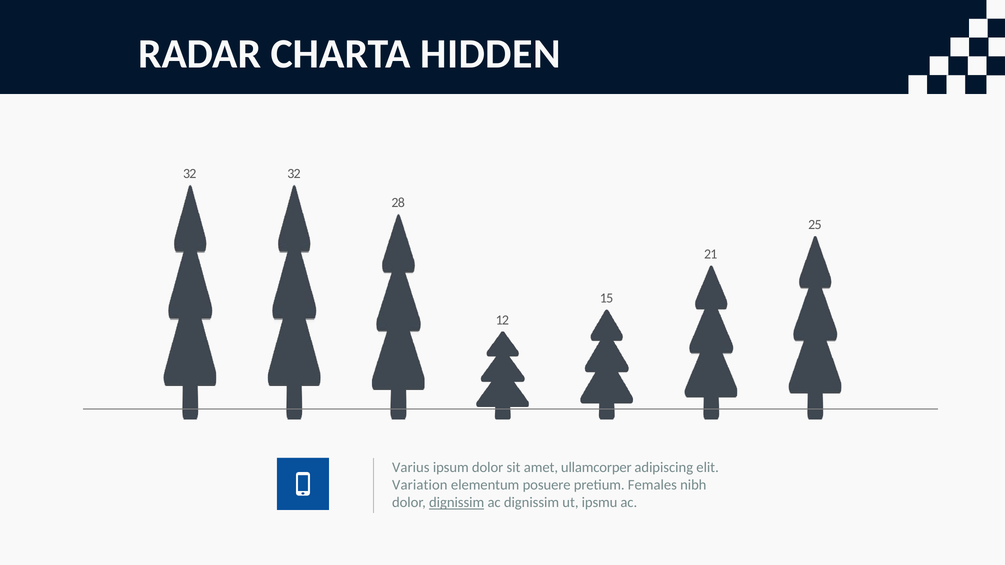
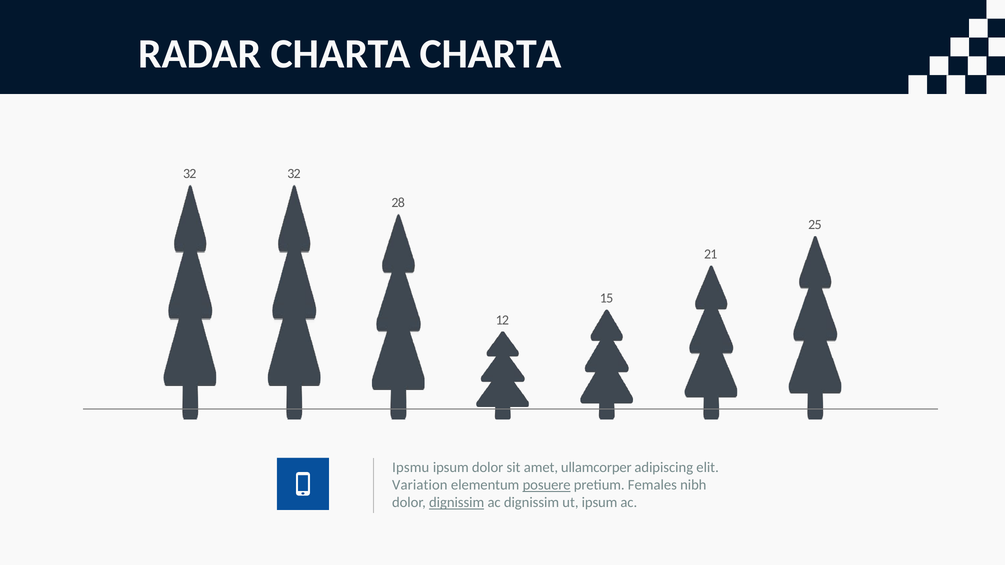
CHARTA HIDDEN: HIDDEN -> CHARTA
Varius: Varius -> Ipsmu
posuere underline: none -> present
ut ipsmu: ipsmu -> ipsum
